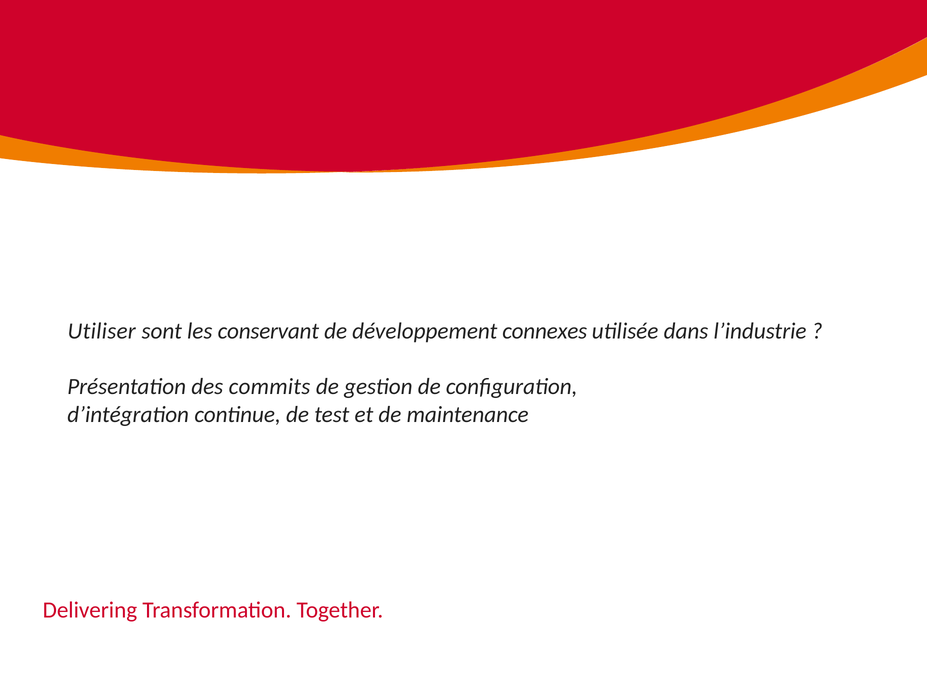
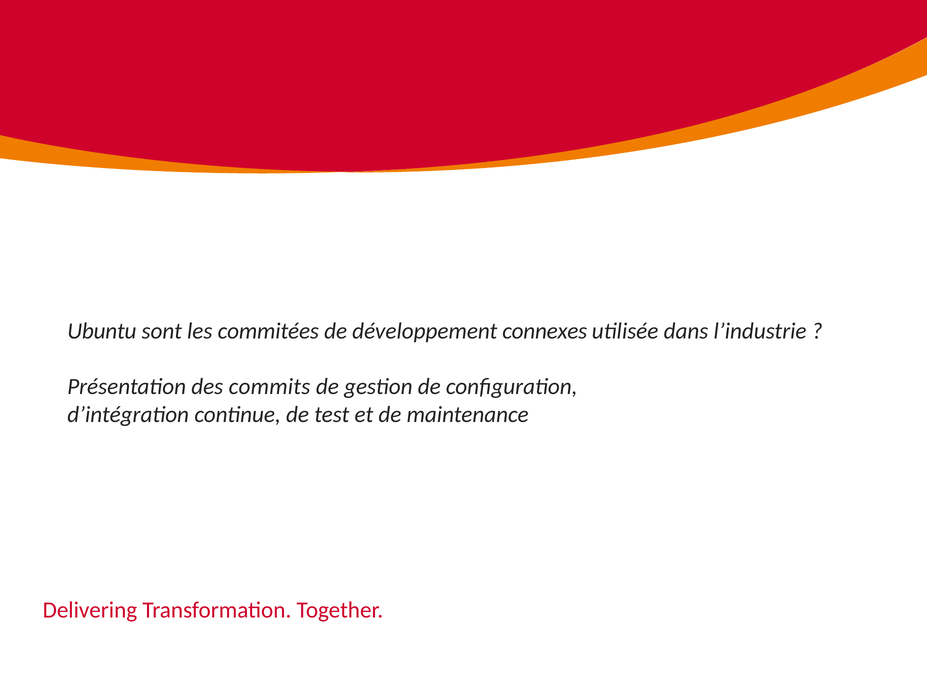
Utiliser: Utiliser -> Ubuntu
conservant: conservant -> commitées
